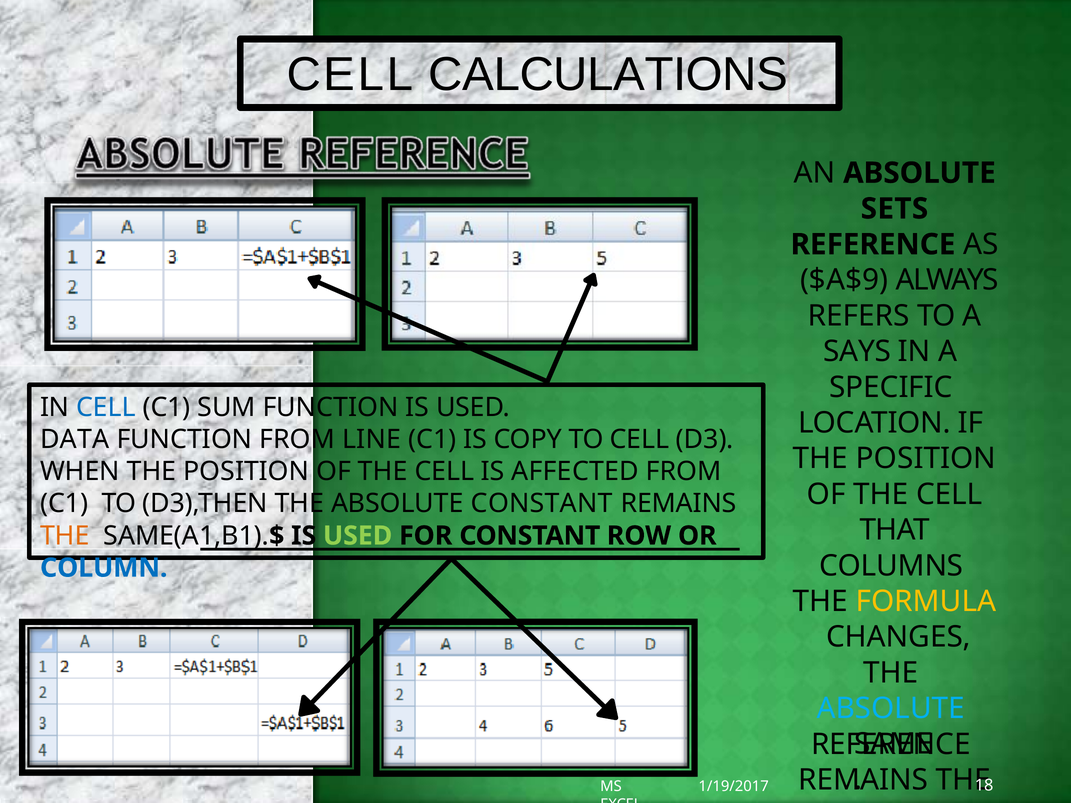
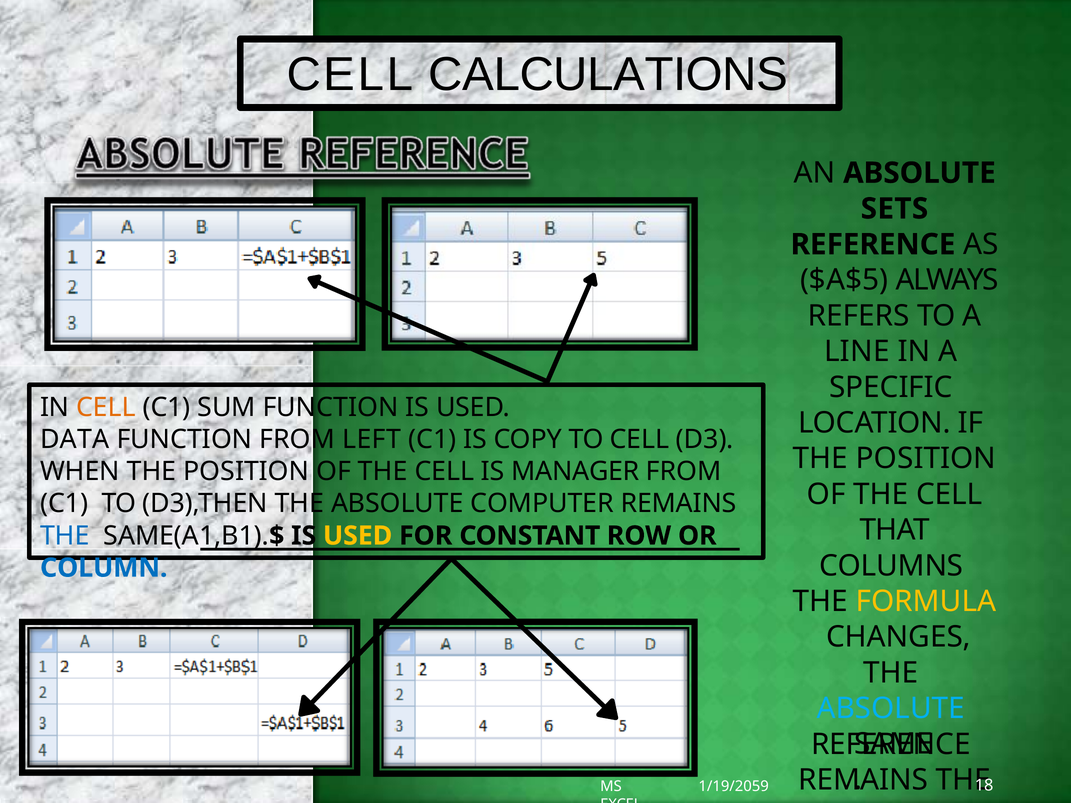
$A$9: $A$9 -> $A$5
SAYS: SAYS -> LINE
CELL at (106, 407) colour: blue -> orange
LINE: LINE -> LEFT
AFFECTED: AFFECTED -> MANAGER
ABSOLUTE CONSTANT: CONSTANT -> COMPUTER
THE at (65, 536) colour: orange -> blue
USED at (358, 536) colour: light green -> yellow
1/19/2017: 1/19/2017 -> 1/19/2059
